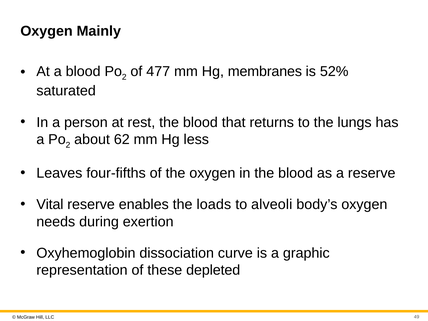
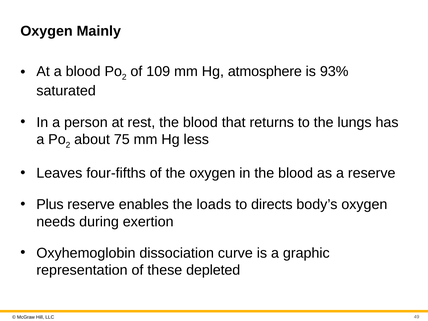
477: 477 -> 109
membranes: membranes -> atmosphere
52%: 52% -> 93%
62: 62 -> 75
Vital: Vital -> Plus
alveoli: alveoli -> directs
